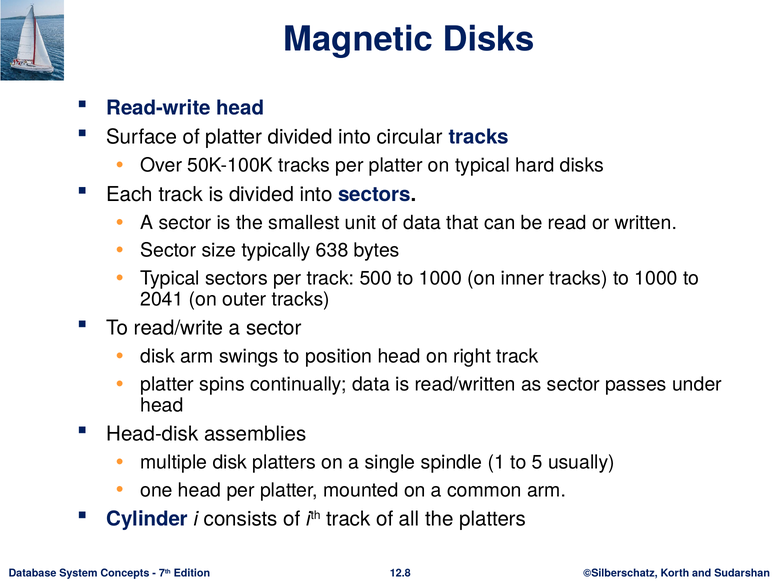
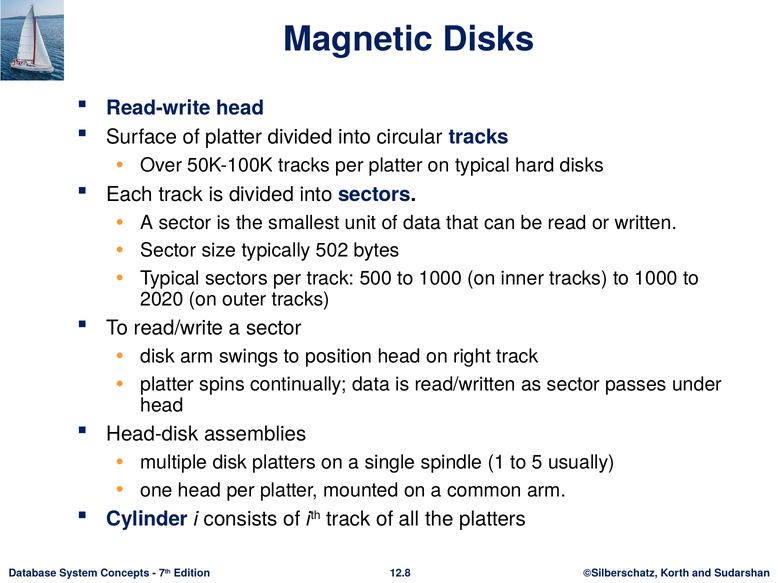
638: 638 -> 502
2041: 2041 -> 2020
